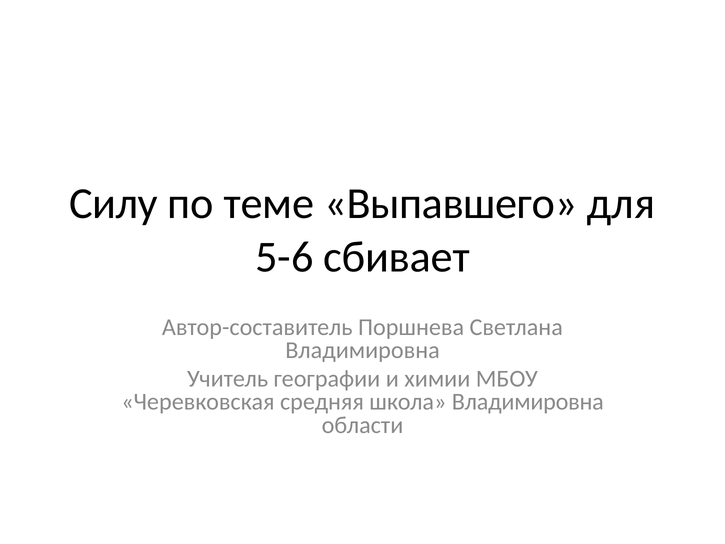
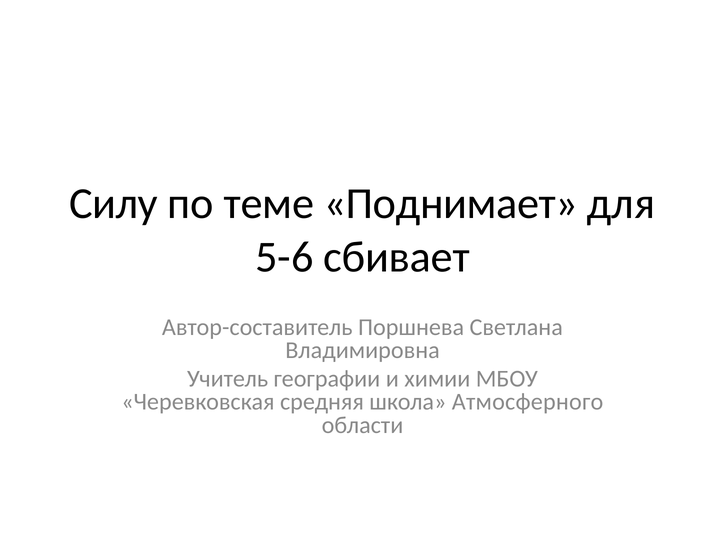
Выпавшего: Выпавшего -> Поднимает
школа Владимировна: Владимировна -> Атмосферного
